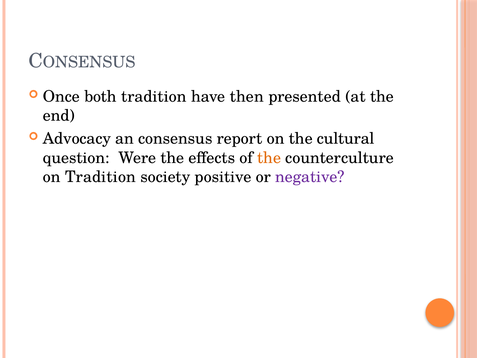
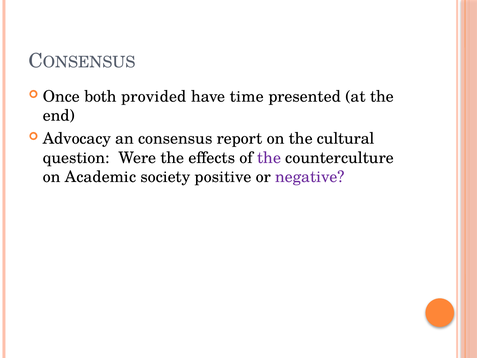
both tradition: tradition -> provided
then: then -> time
the at (269, 158) colour: orange -> purple
on Tradition: Tradition -> Academic
